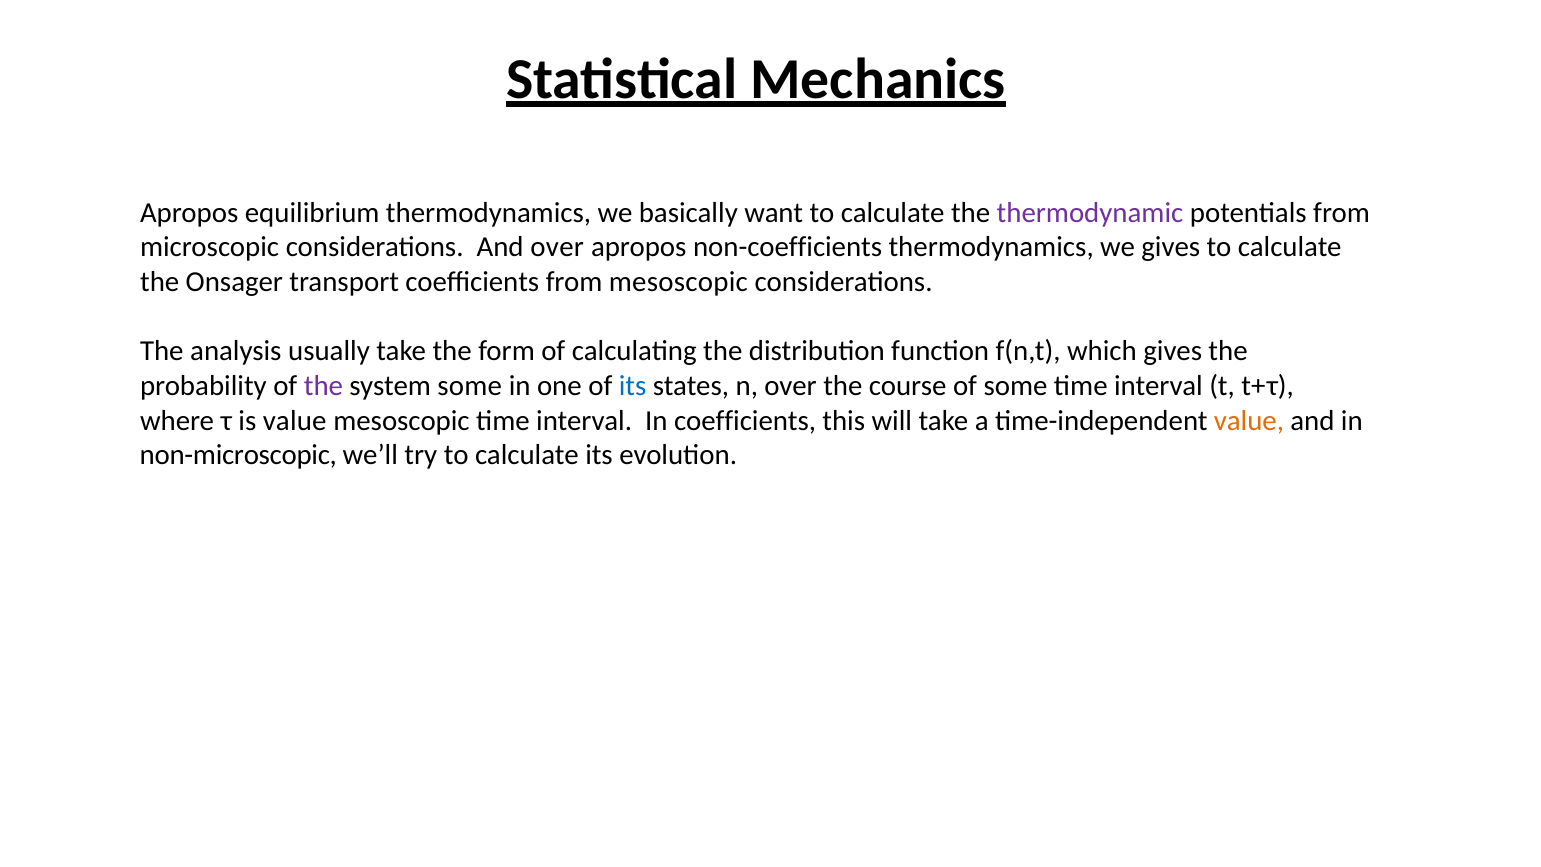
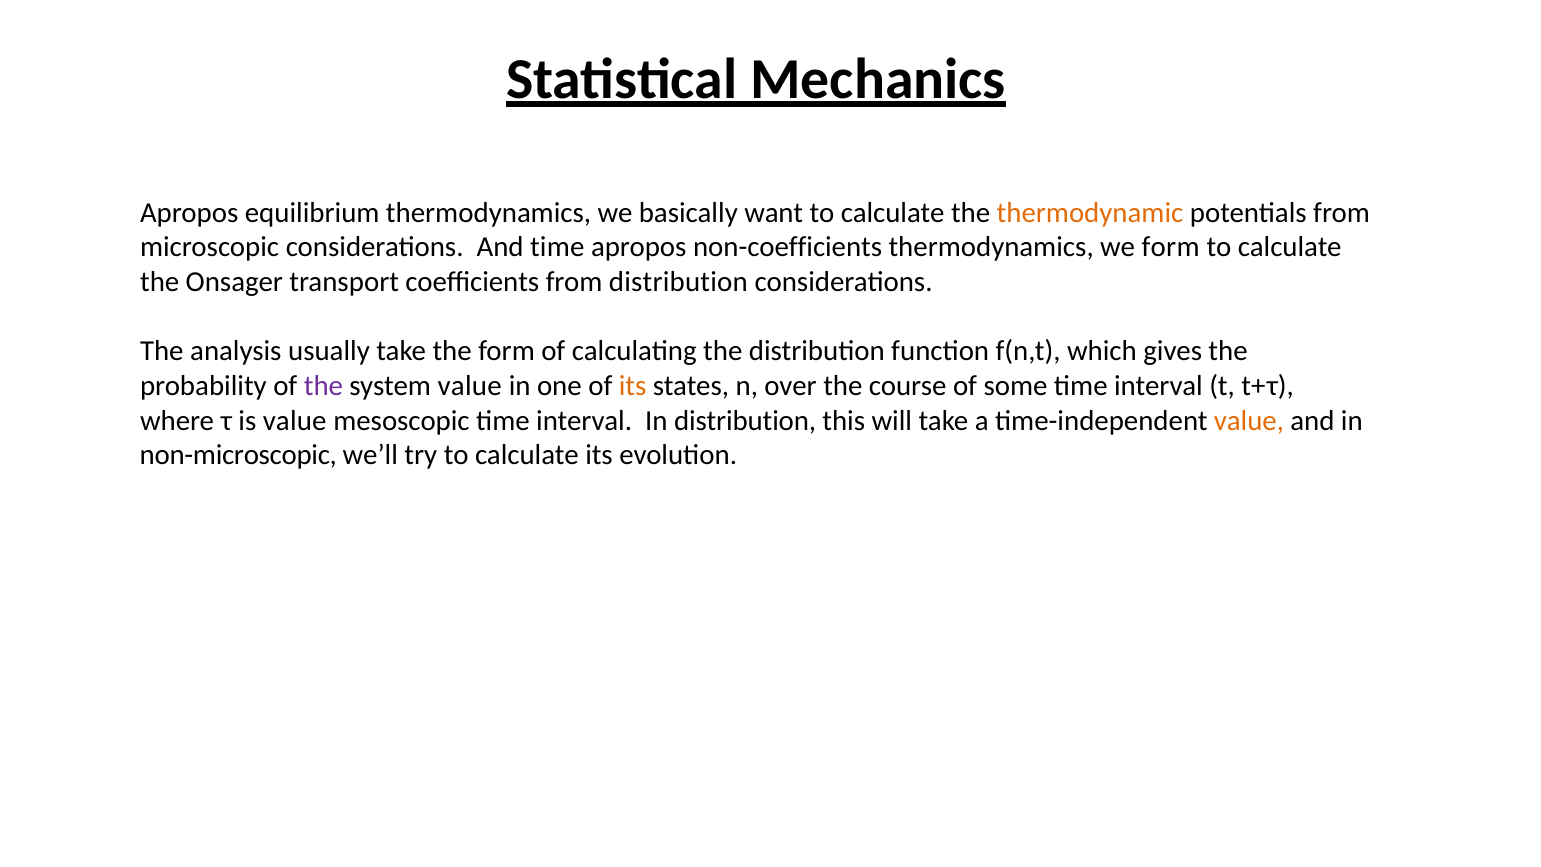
thermodynamic colour: purple -> orange
And over: over -> time
we gives: gives -> form
from mesoscopic: mesoscopic -> distribution
system some: some -> value
its at (633, 386) colour: blue -> orange
In coefficients: coefficients -> distribution
